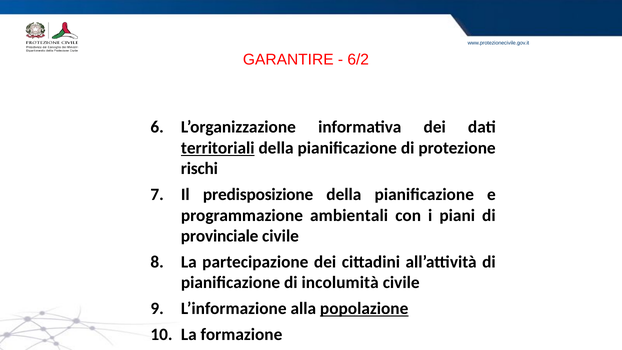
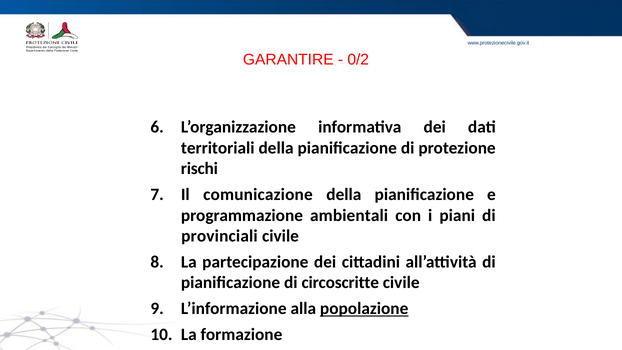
6/2: 6/2 -> 0/2
territoriali underline: present -> none
predisposizione: predisposizione -> comunicazione
provinciale: provinciale -> provinciali
incolumità: incolumità -> circoscritte
